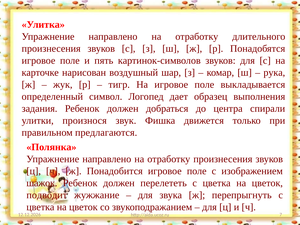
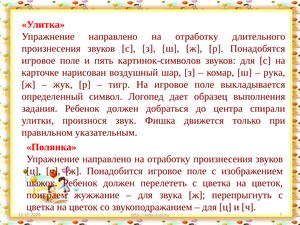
предлагаются: предлагаются -> указательным
подводит: подводит -> поиграем
